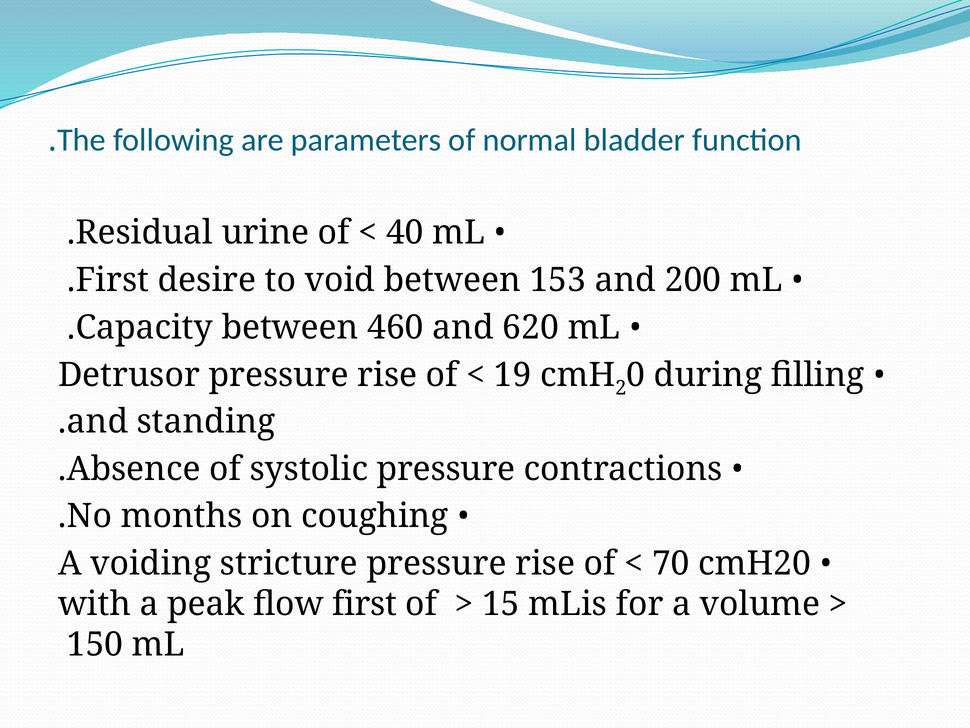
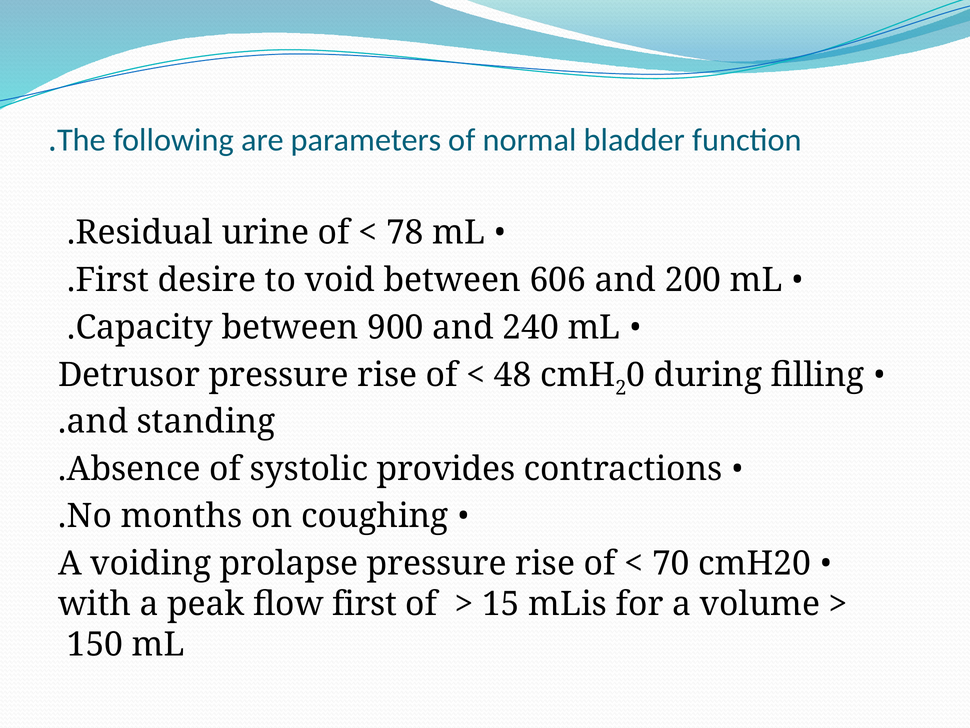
40: 40 -> 78
153: 153 -> 606
460: 460 -> 900
620: 620 -> 240
19: 19 -> 48
systolic pressure: pressure -> provides
stricture: stricture -> prolapse
